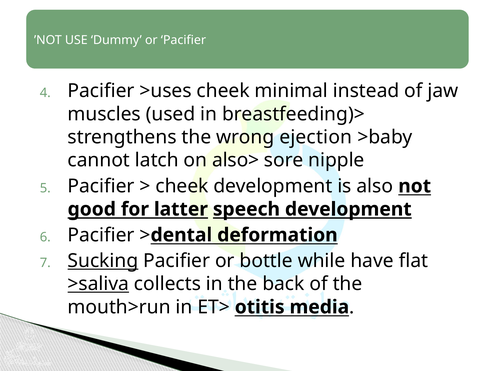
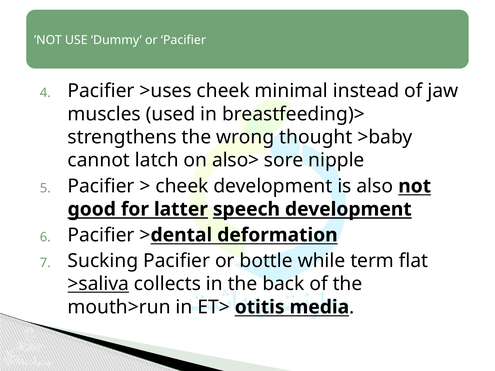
ejection: ejection -> thought
Sucking underline: present -> none
have: have -> term
